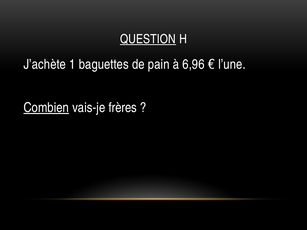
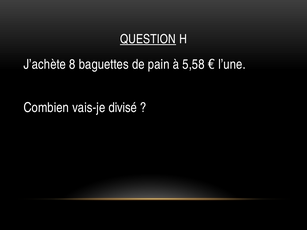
1: 1 -> 8
6,96: 6,96 -> 5,58
Combien underline: present -> none
frères: frères -> divisé
